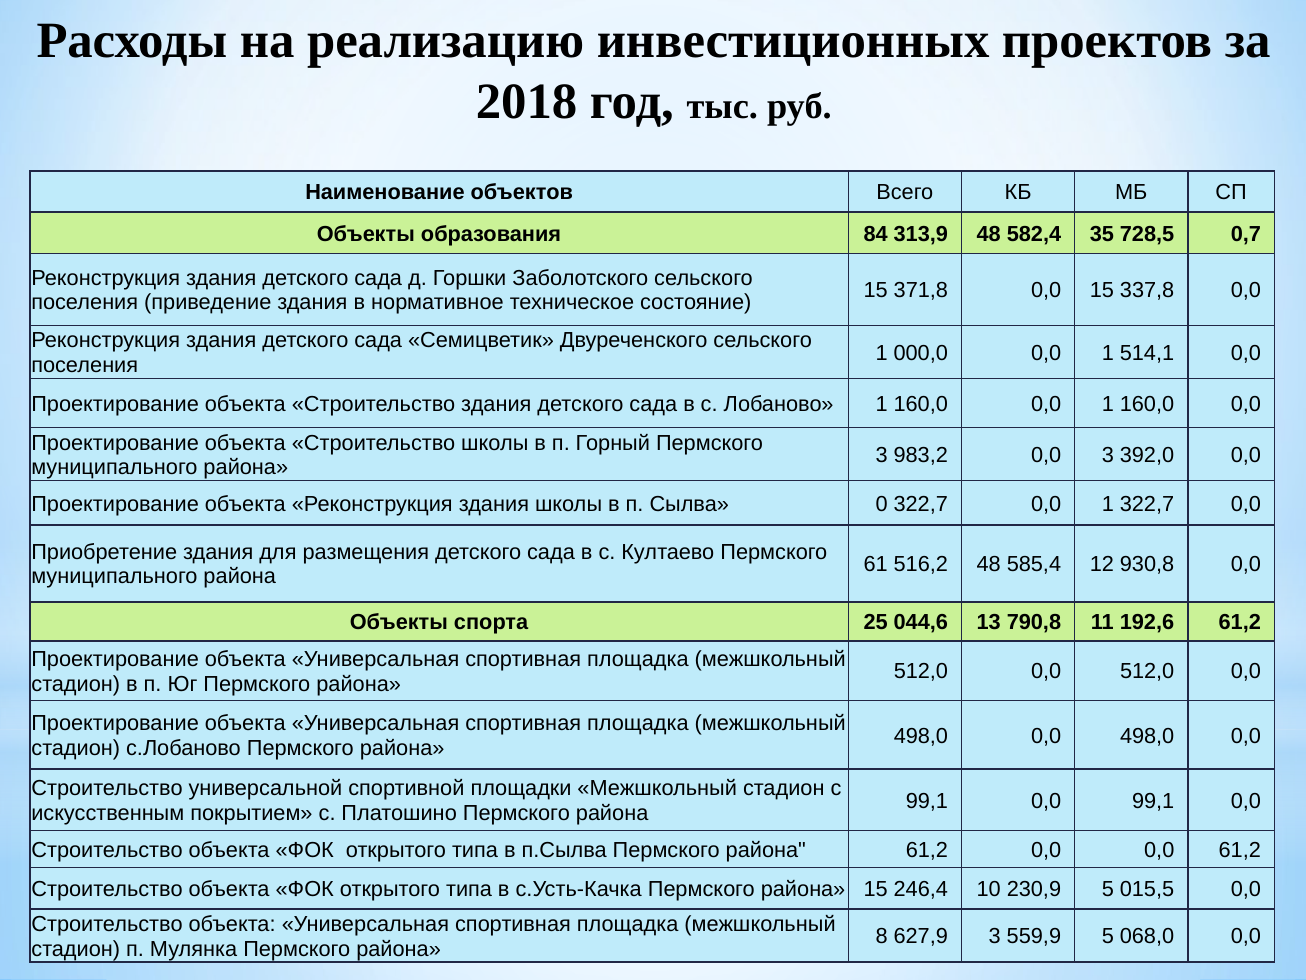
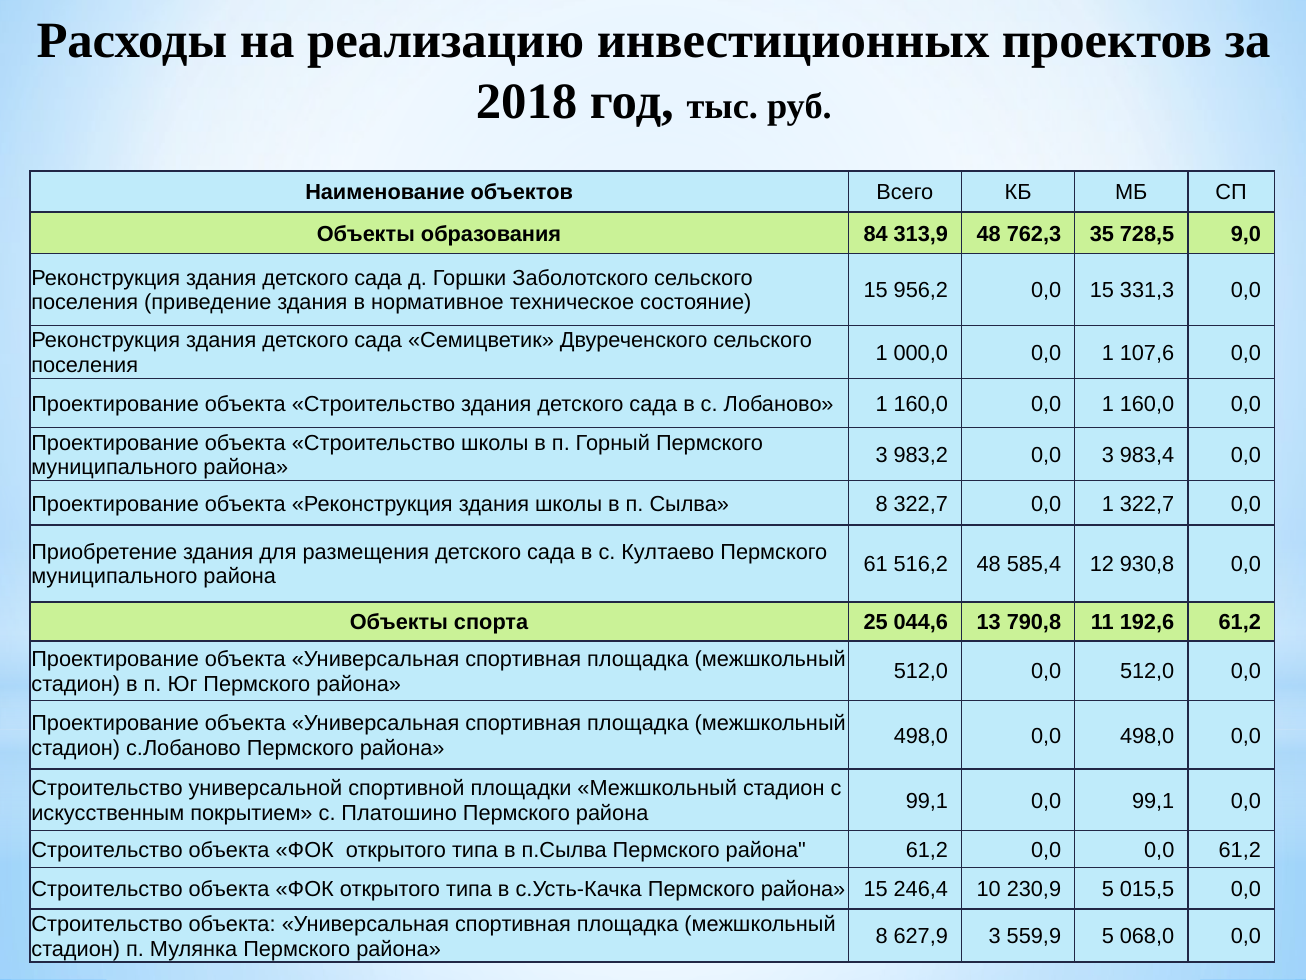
582,4: 582,4 -> 762,3
0,7: 0,7 -> 9,0
371,8: 371,8 -> 956,2
337,8: 337,8 -> 331,3
514,1: 514,1 -> 107,6
392,0: 392,0 -> 983,4
Сылва 0: 0 -> 8
